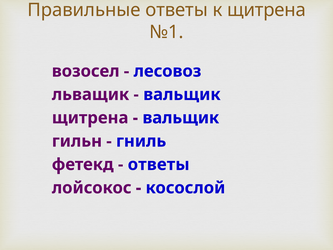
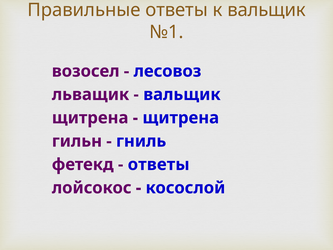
к щитрена: щитрена -> вальщик
вальщик at (181, 118): вальщик -> щитрена
